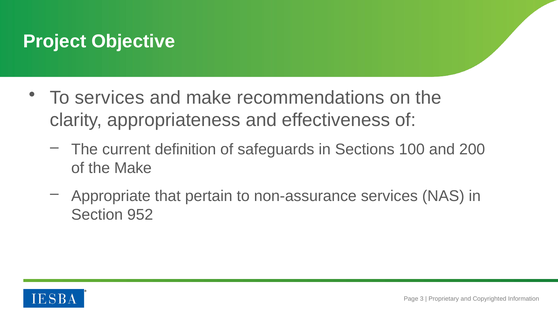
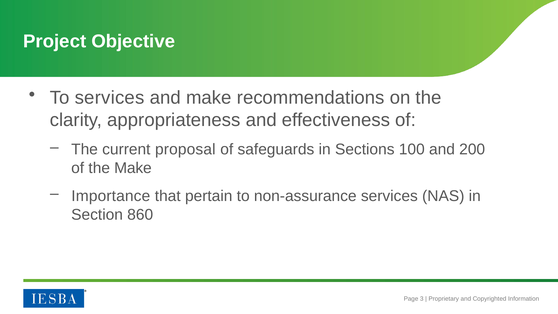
definition: definition -> proposal
Appropriate: Appropriate -> Importance
952: 952 -> 860
